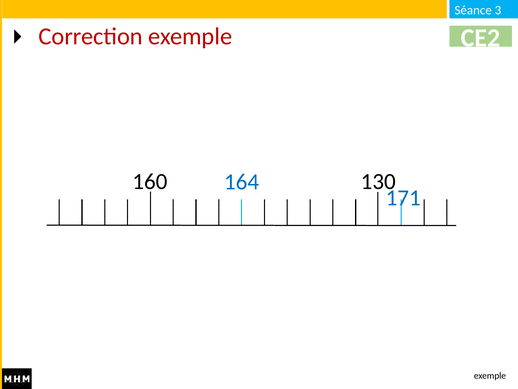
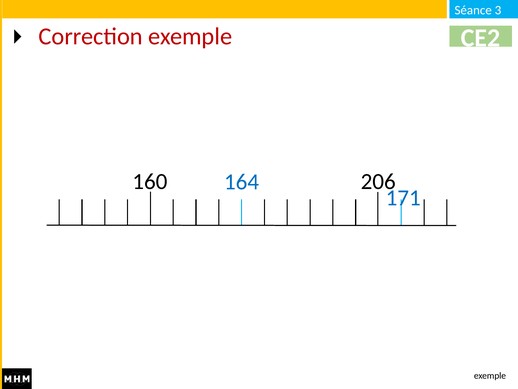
130: 130 -> 206
